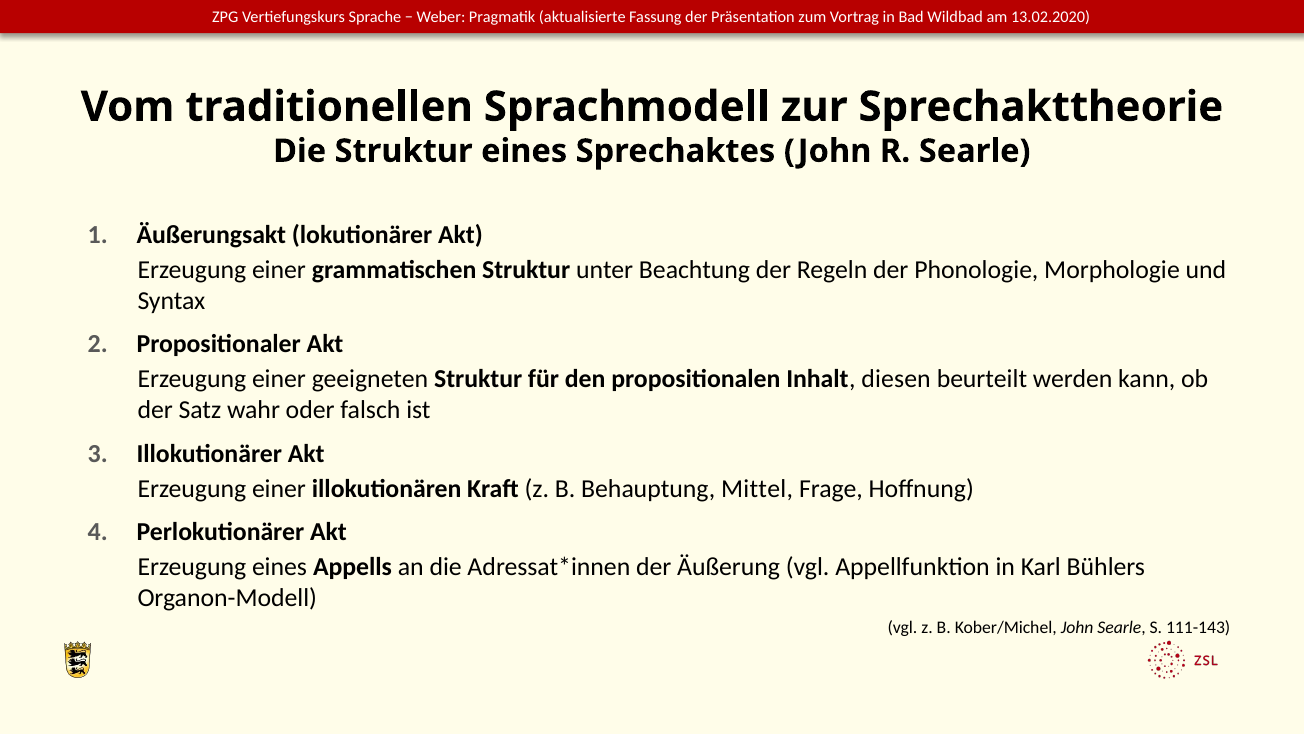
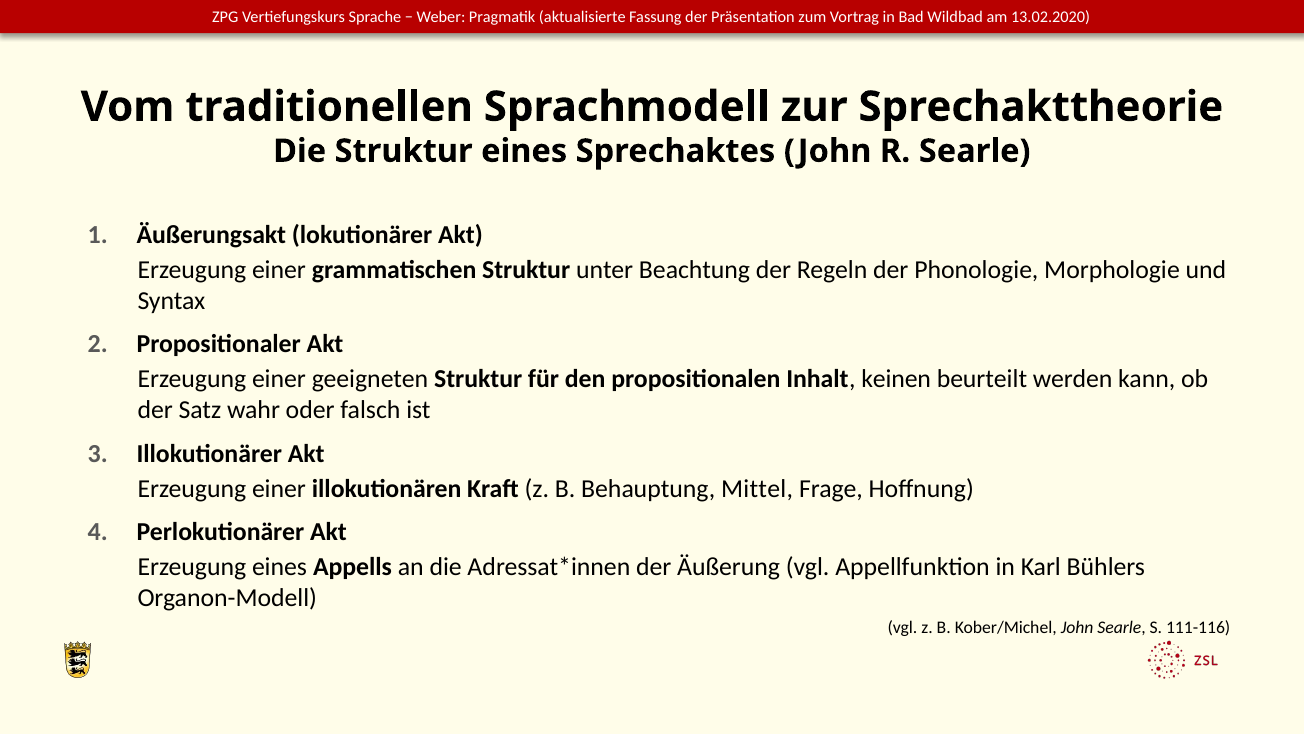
diesen: diesen -> keinen
111-143: 111-143 -> 111-116
